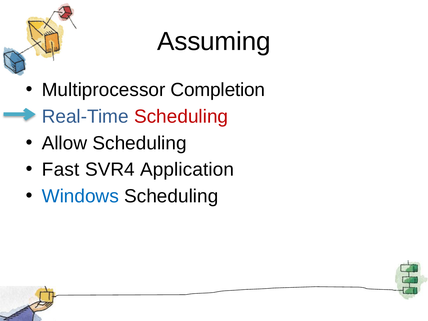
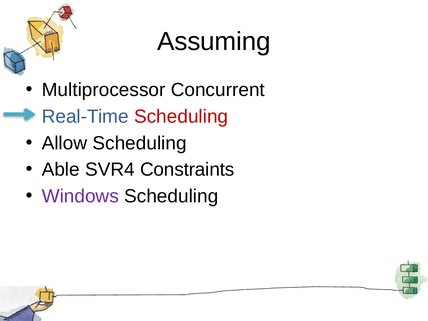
Completion: Completion -> Concurrent
Fast: Fast -> Able
Application: Application -> Constraints
Windows colour: blue -> purple
